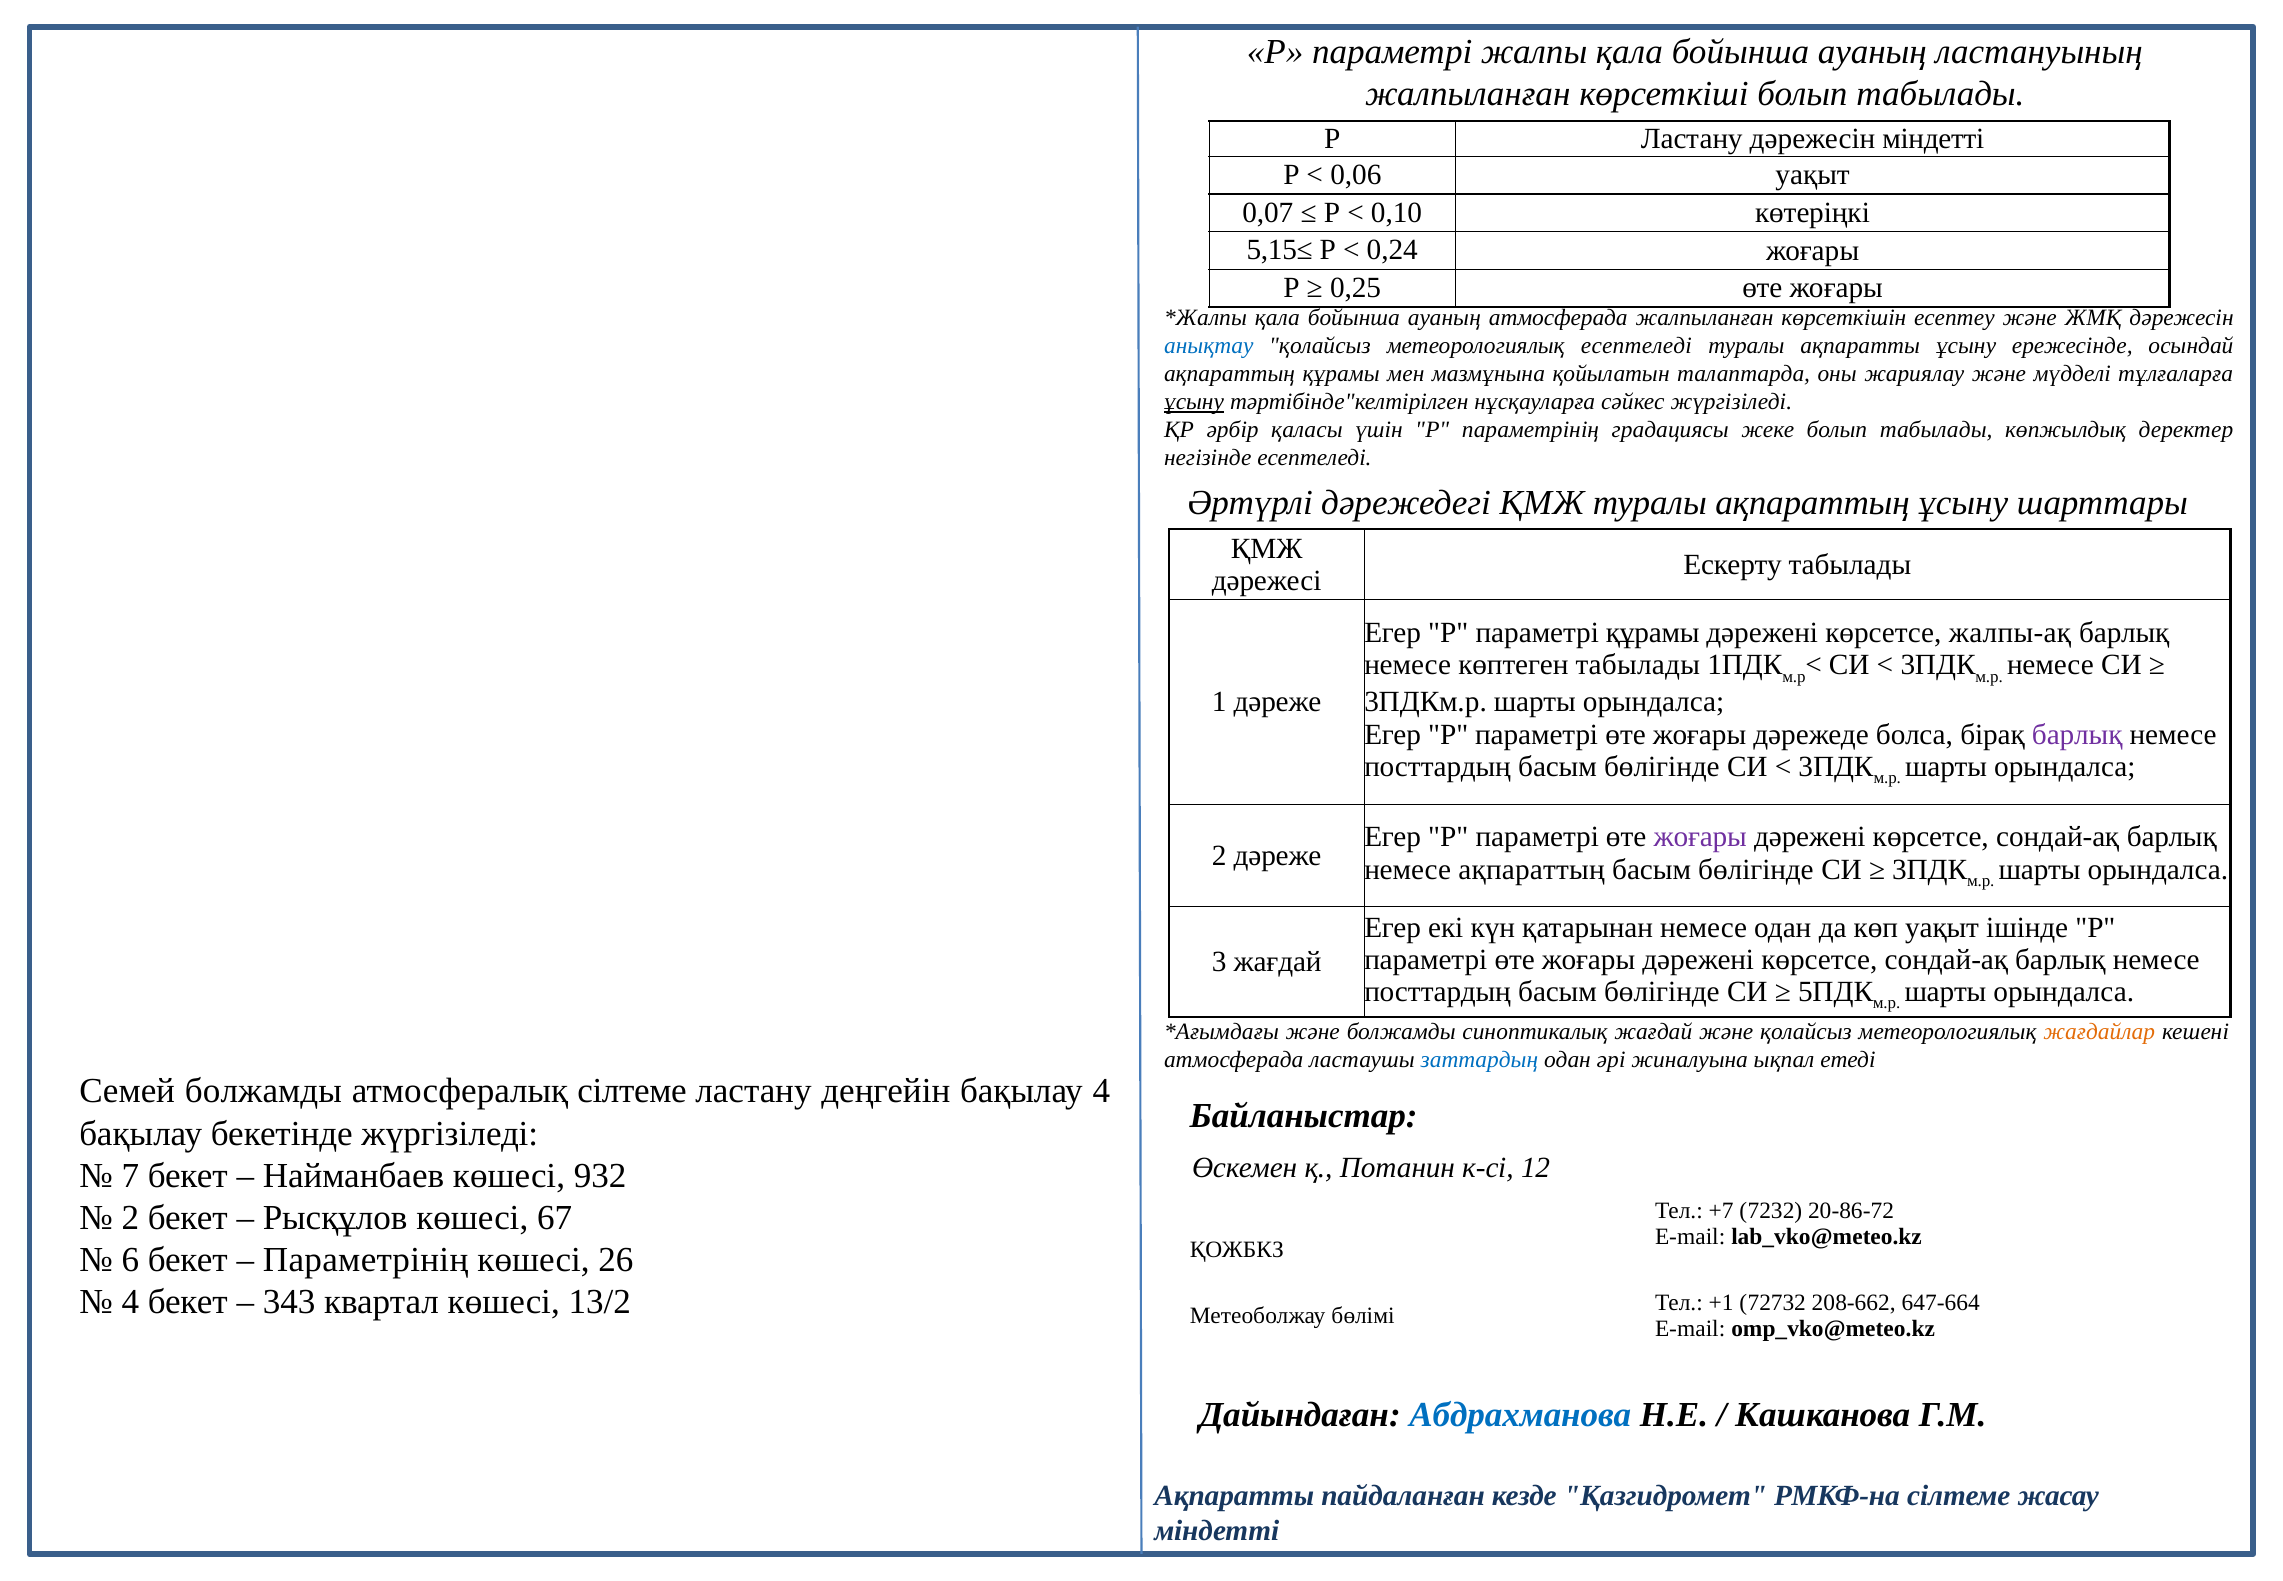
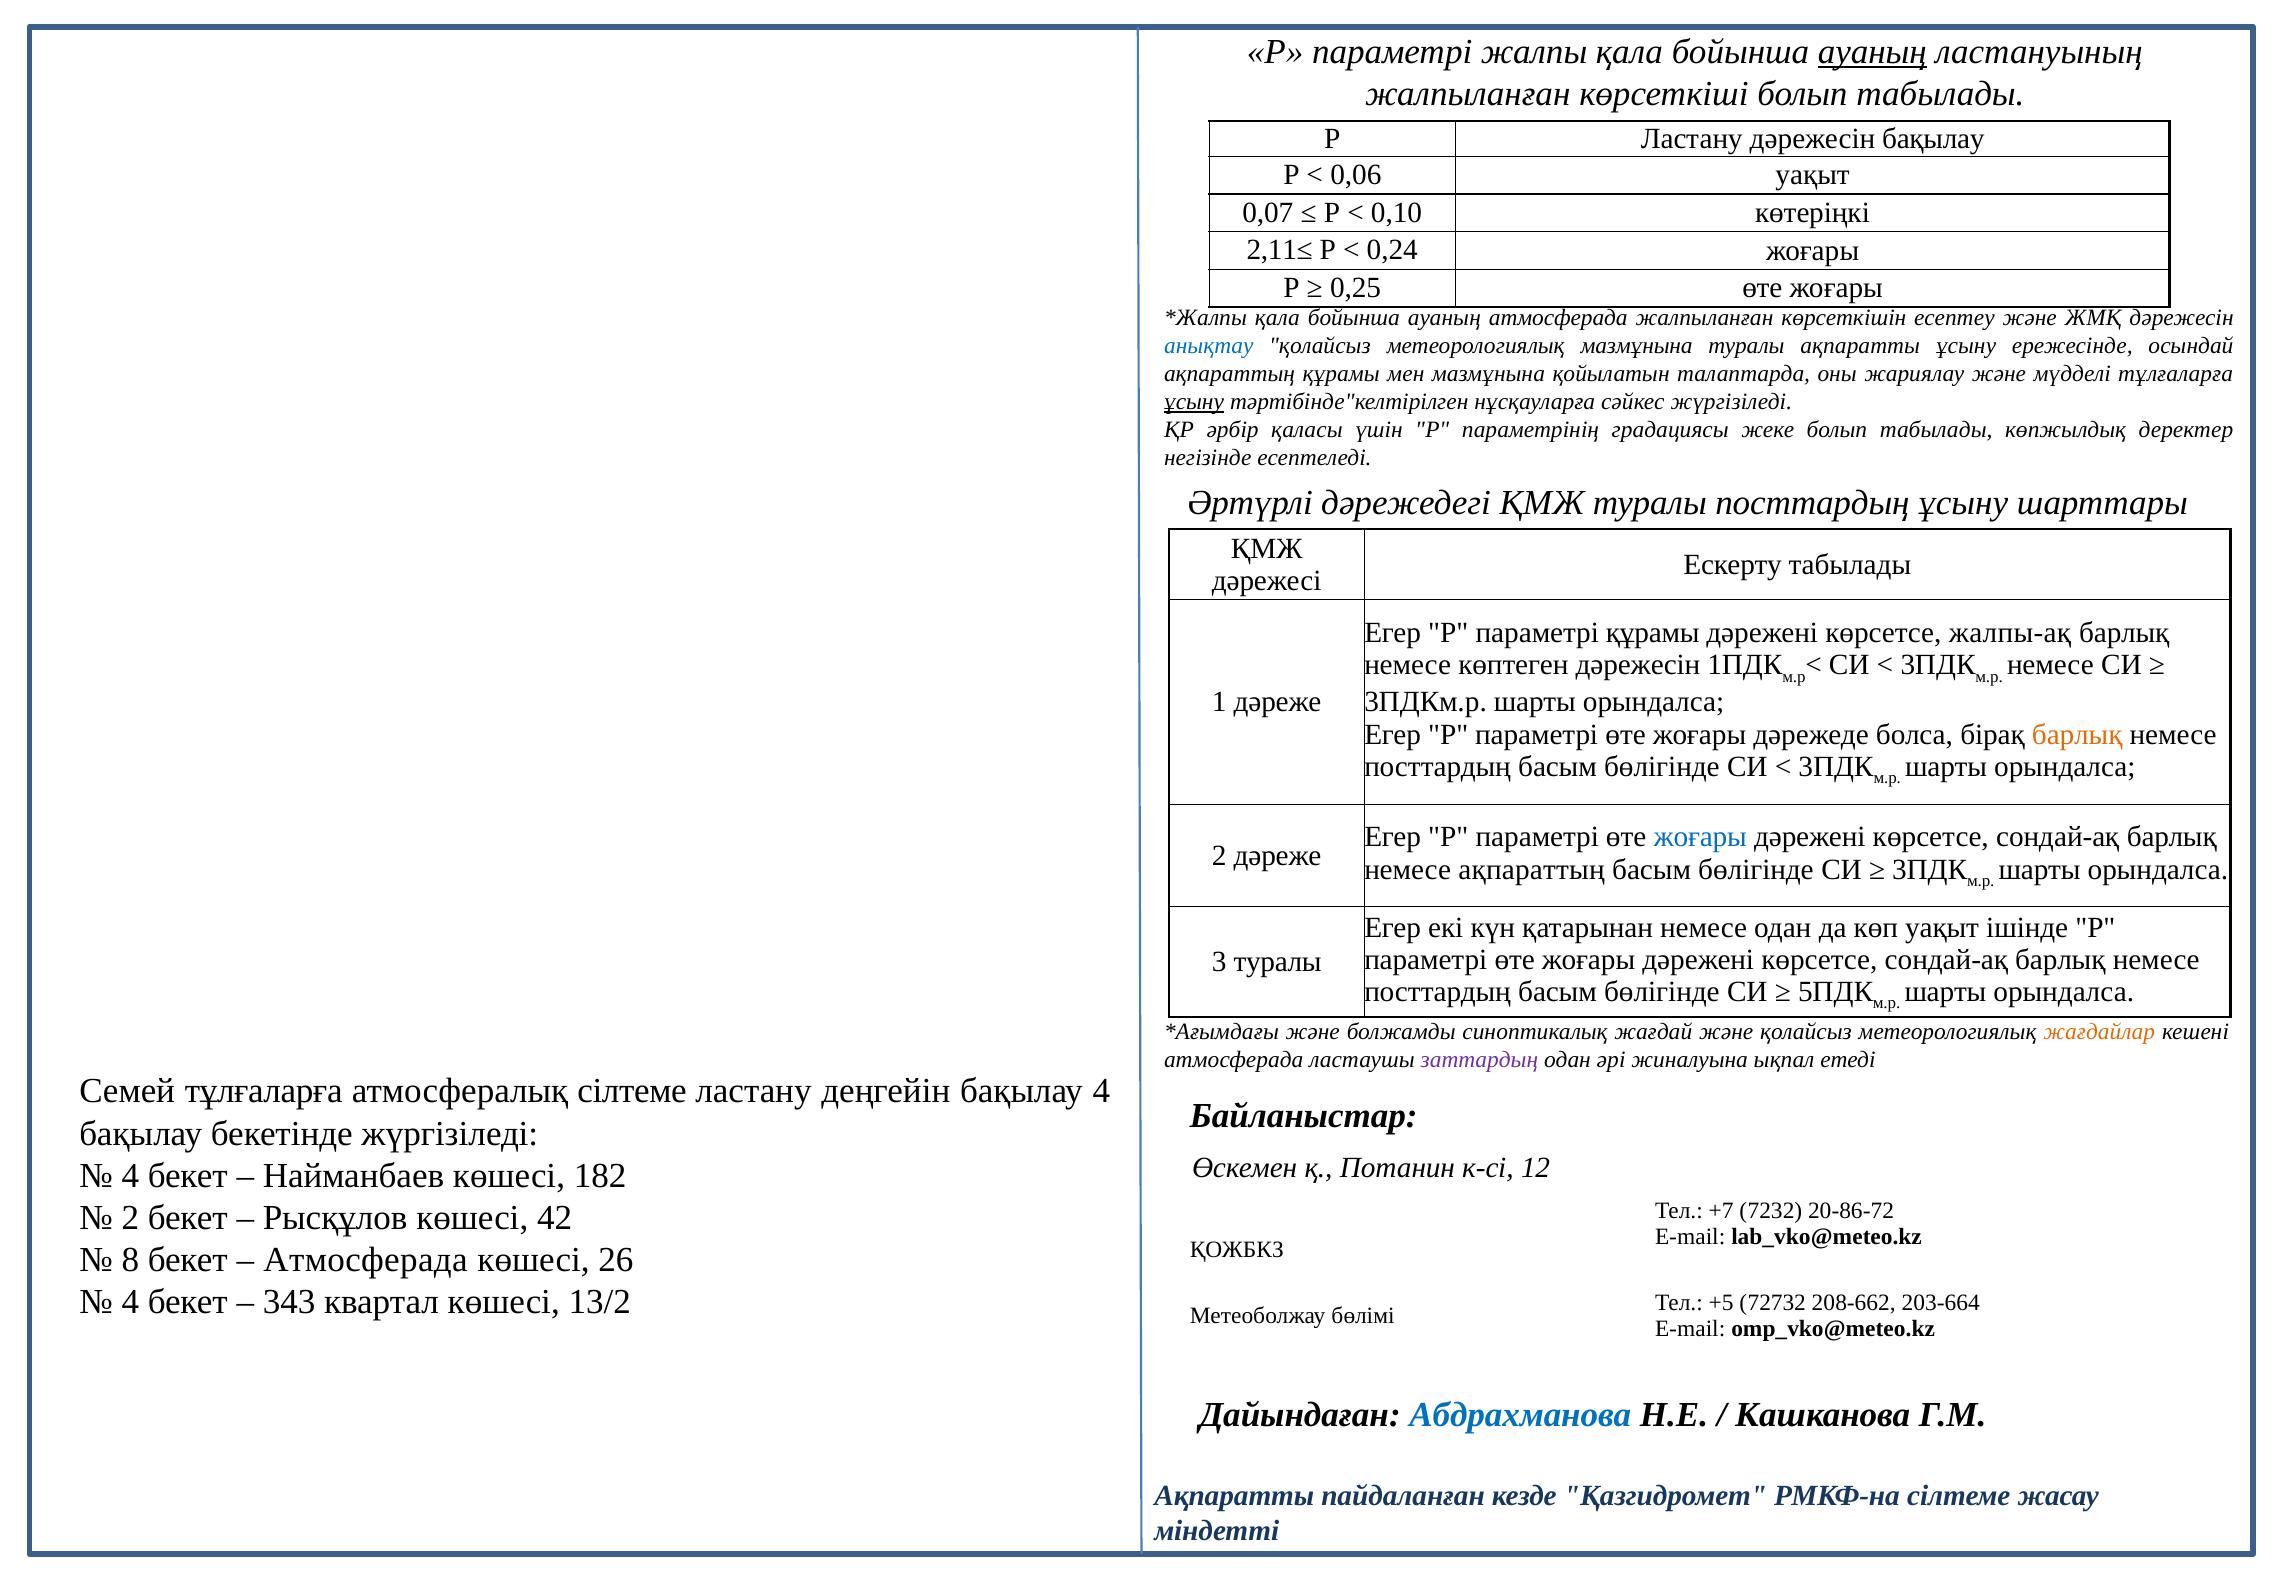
ауаның at (1872, 52) underline: none -> present
дәрежесін міндетті: міндетті -> бақылау
5,15≤: 5,15≤ -> 2,11≤
метеорологиялық есептеледі: есептеледі -> мазмұнына
туралы ақпараттың: ақпараттың -> посттардың
көптеген табылады: табылады -> дәрежесін
барлық at (2077, 734) colour: purple -> orange
жоғары at (1700, 837) colour: purple -> blue
3 жағдай: жағдай -> туралы
заттардың colour: blue -> purple
Семей болжамды: болжамды -> тұлғаларға
7 at (130, 1175): 7 -> 4
932: 932 -> 182
67: 67 -> 42
6: 6 -> 8
Параметрінің at (366, 1260): Параметрінің -> Атмосферада
+1: +1 -> +5
647-664: 647-664 -> 203-664
